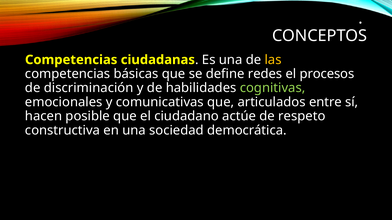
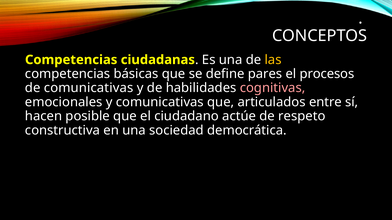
redes: redes -> pares
de discriminación: discriminación -> comunicativas
cognitivas colour: light green -> pink
